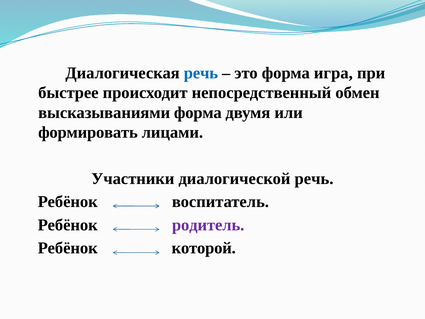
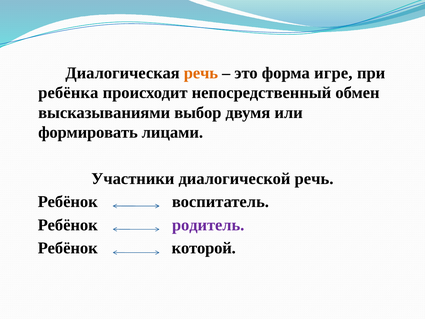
речь at (201, 73) colour: blue -> orange
игра: игра -> игре
быстрее: быстрее -> ребёнка
высказываниями форма: форма -> выбор
